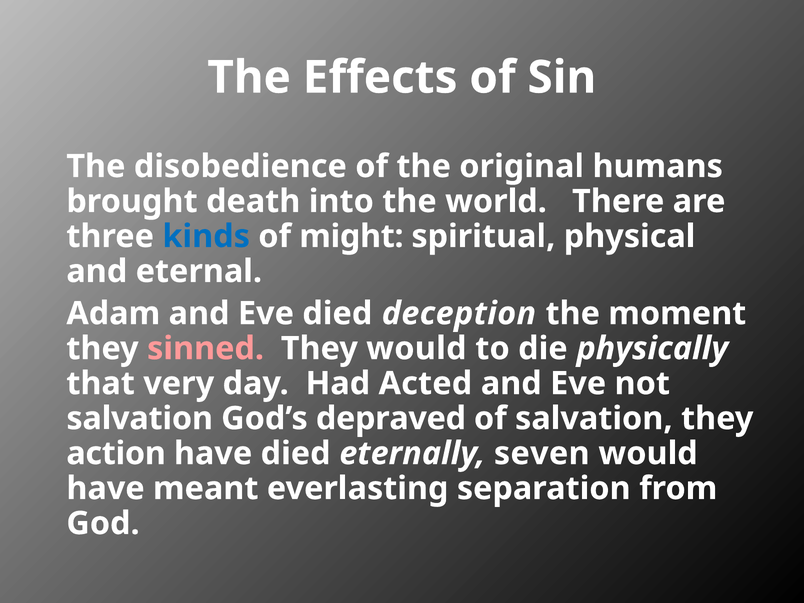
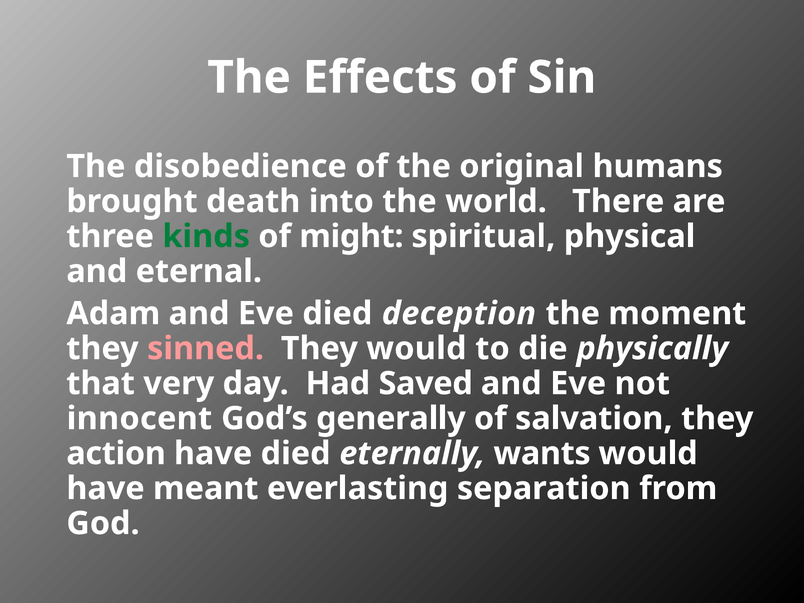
kinds colour: blue -> green
Acted: Acted -> Saved
salvation at (140, 418): salvation -> innocent
depraved: depraved -> generally
seven: seven -> wants
